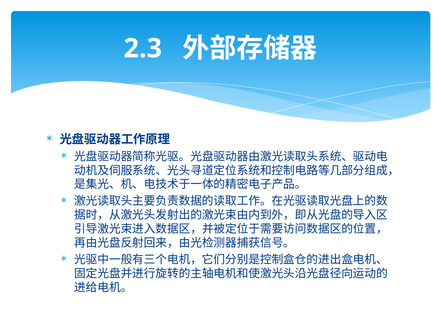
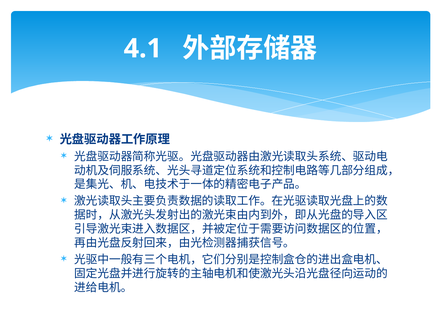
2.3: 2.3 -> 4.1
